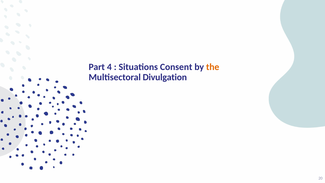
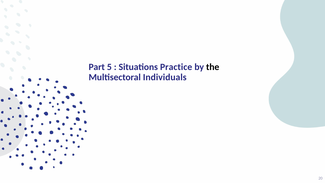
4: 4 -> 5
Consent: Consent -> Practice
the colour: orange -> black
Divulgation: Divulgation -> Individuals
